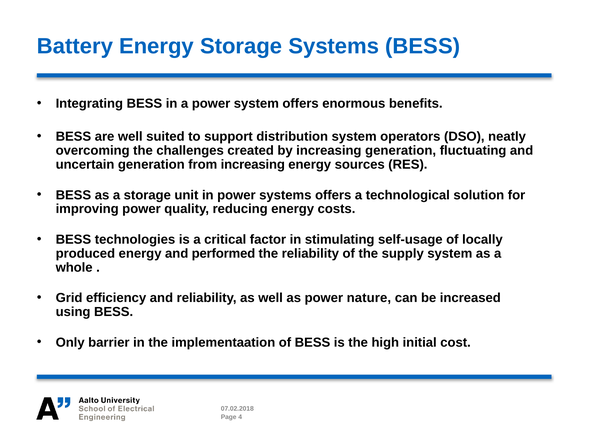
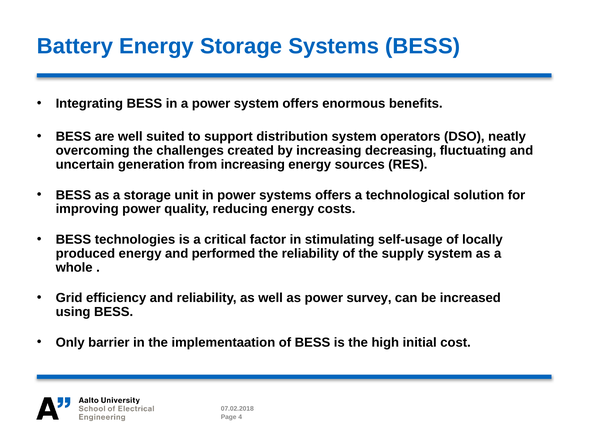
increasing generation: generation -> decreasing
nature: nature -> survey
